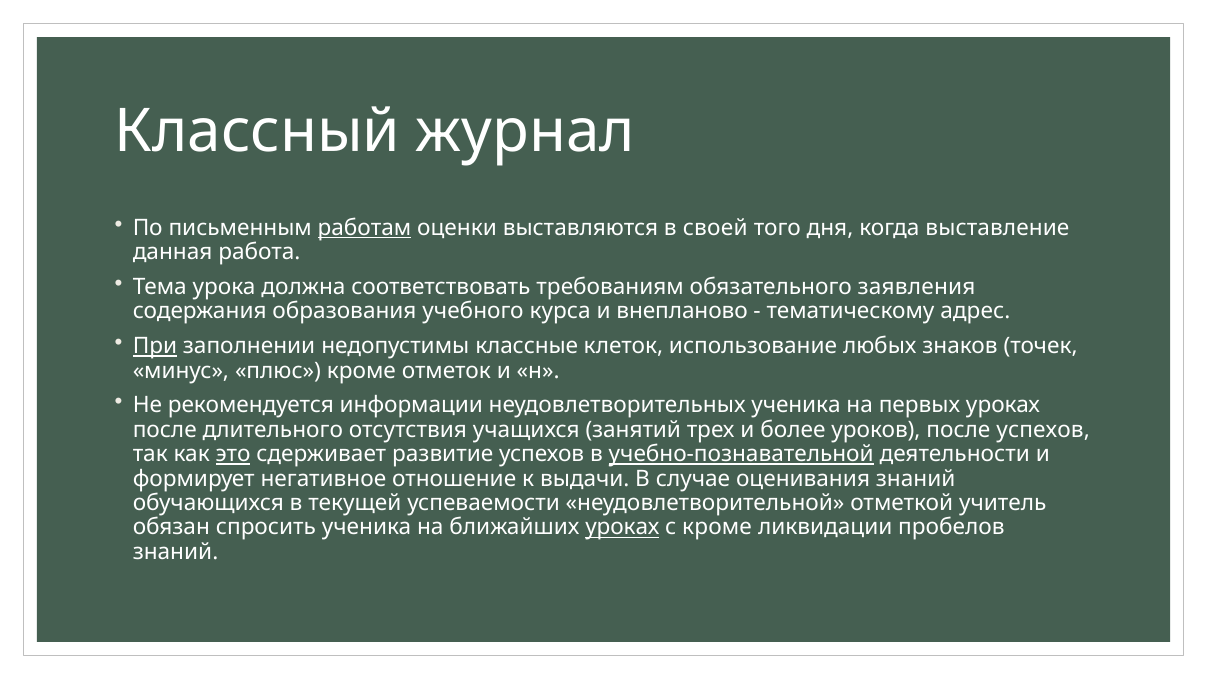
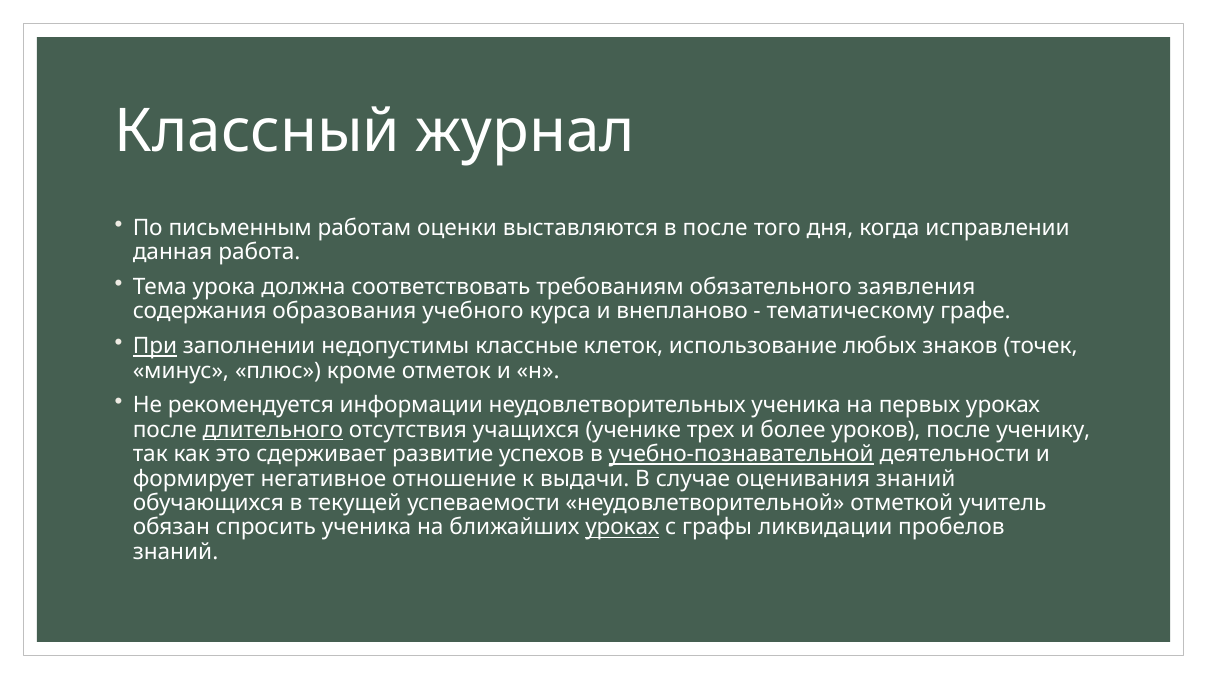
работам underline: present -> none
в своей: своей -> после
выставление: выставление -> исправлении
адрес: адрес -> графе
длительного underline: none -> present
занятий: занятий -> ученике
после успехов: успехов -> ученику
это underline: present -> none
с кроме: кроме -> графы
